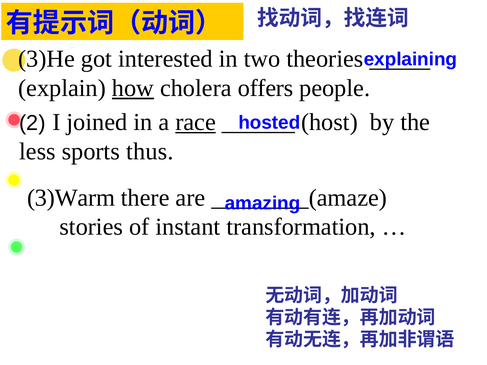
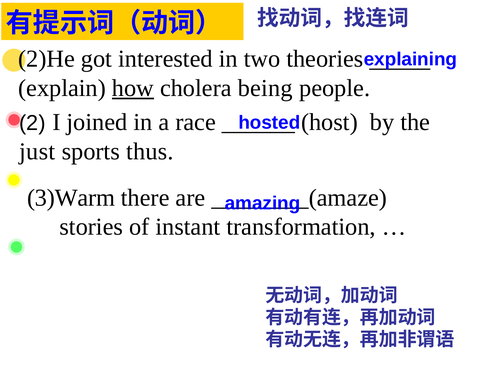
3)He: 3)He -> 2)He
offers: offers -> being
race underline: present -> none
less: less -> just
